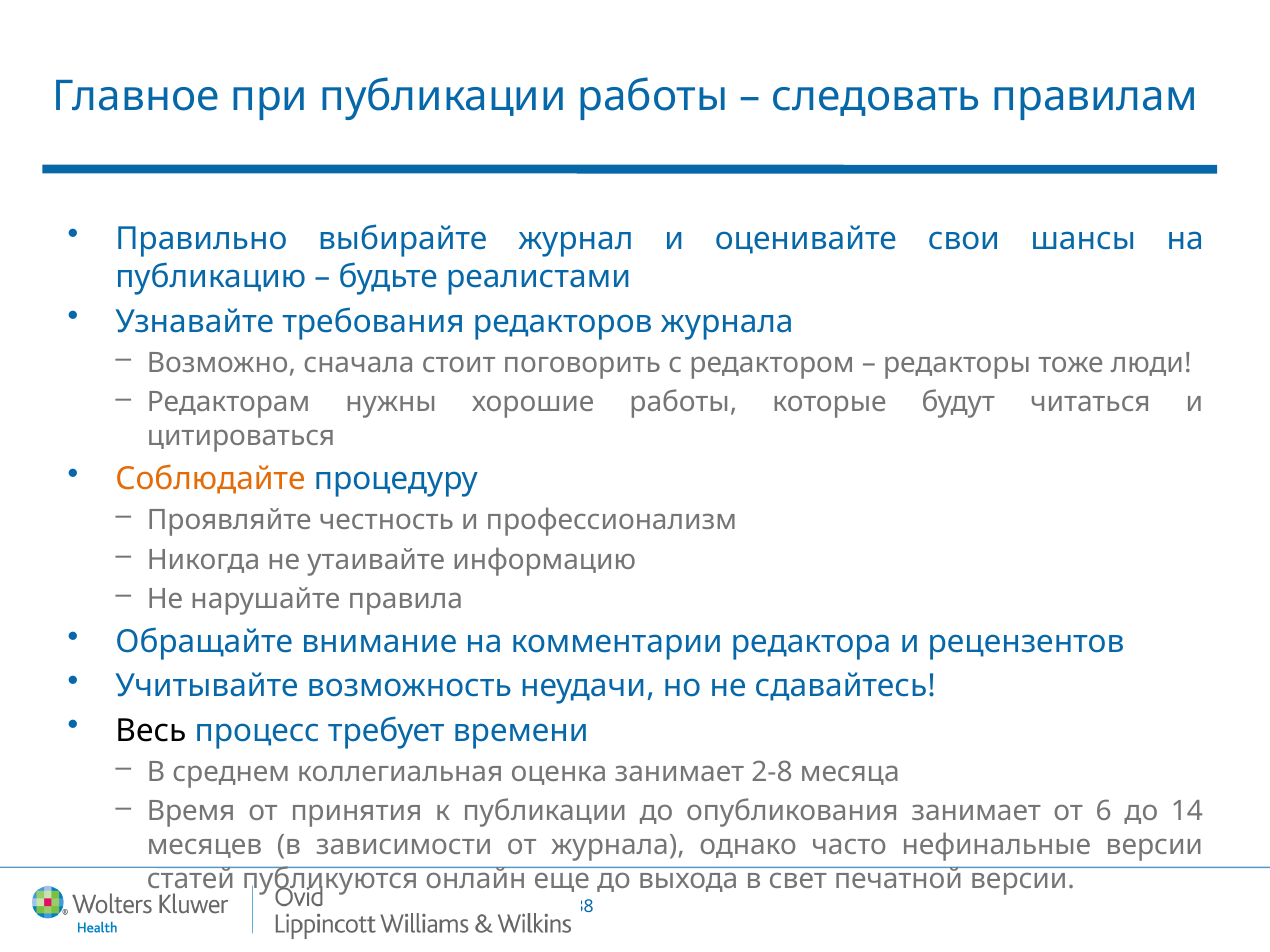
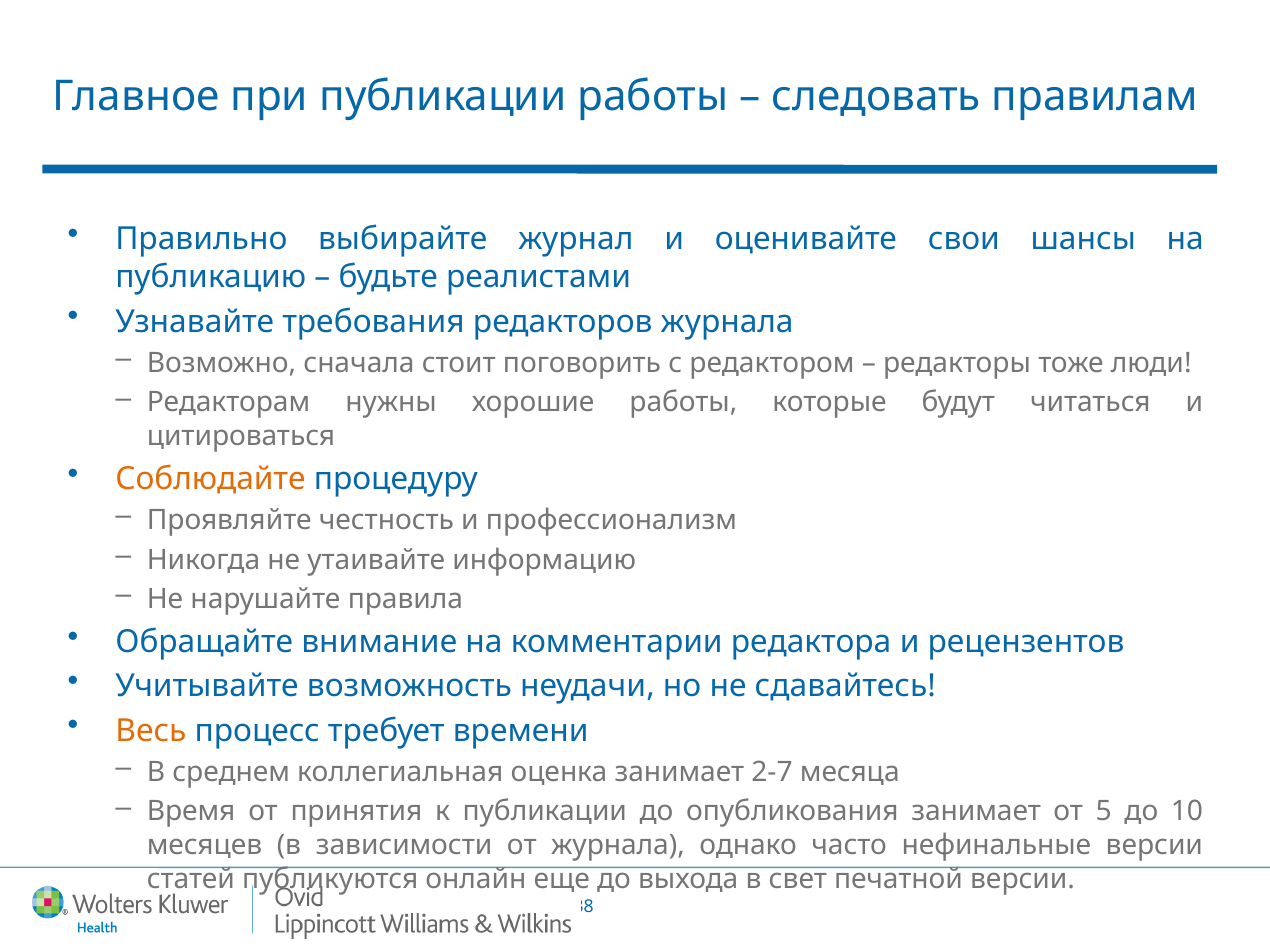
Весь colour: black -> orange
2-8: 2-8 -> 2-7
6: 6 -> 5
14: 14 -> 10
